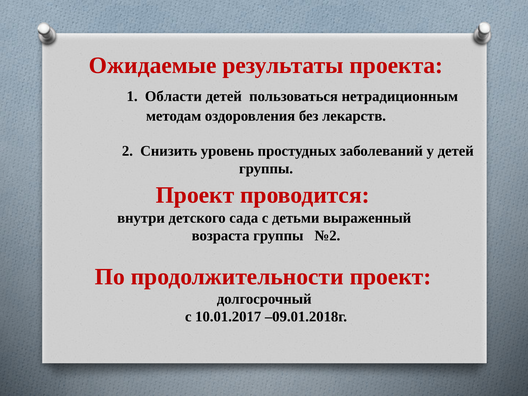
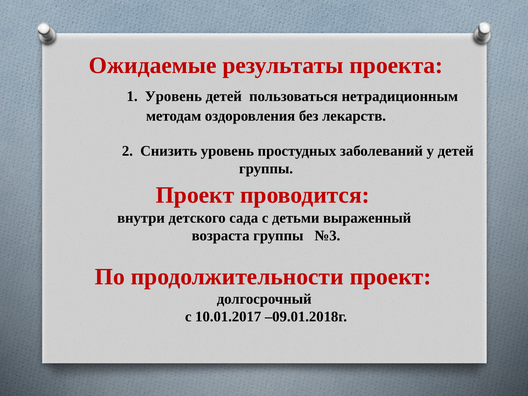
1 Области: Области -> Уровень
№2: №2 -> №3
